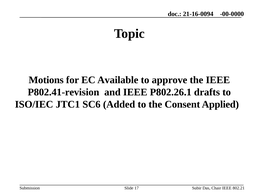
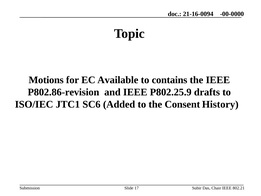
approve: approve -> contains
P802.41-revision: P802.41-revision -> P802.86-revision
P802.26.1: P802.26.1 -> P802.25.9
Applied: Applied -> History
